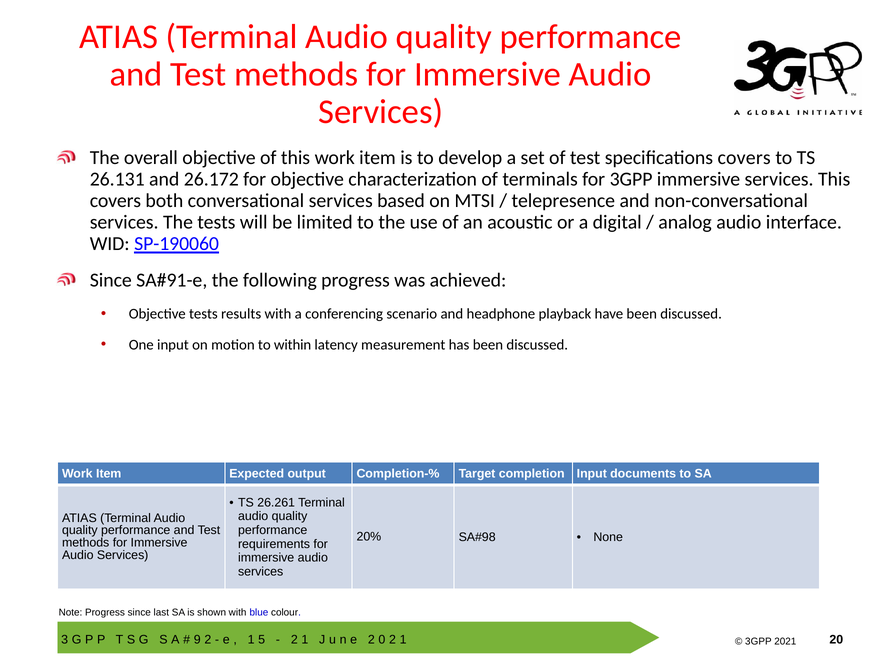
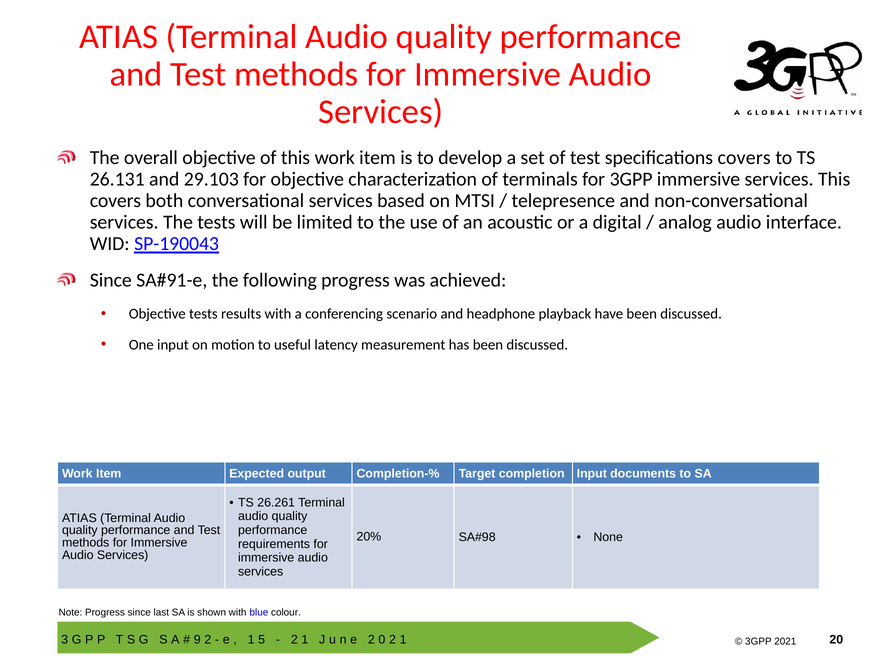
26.172: 26.172 -> 29.103
SP-190060: SP-190060 -> SP-190043
within: within -> useful
